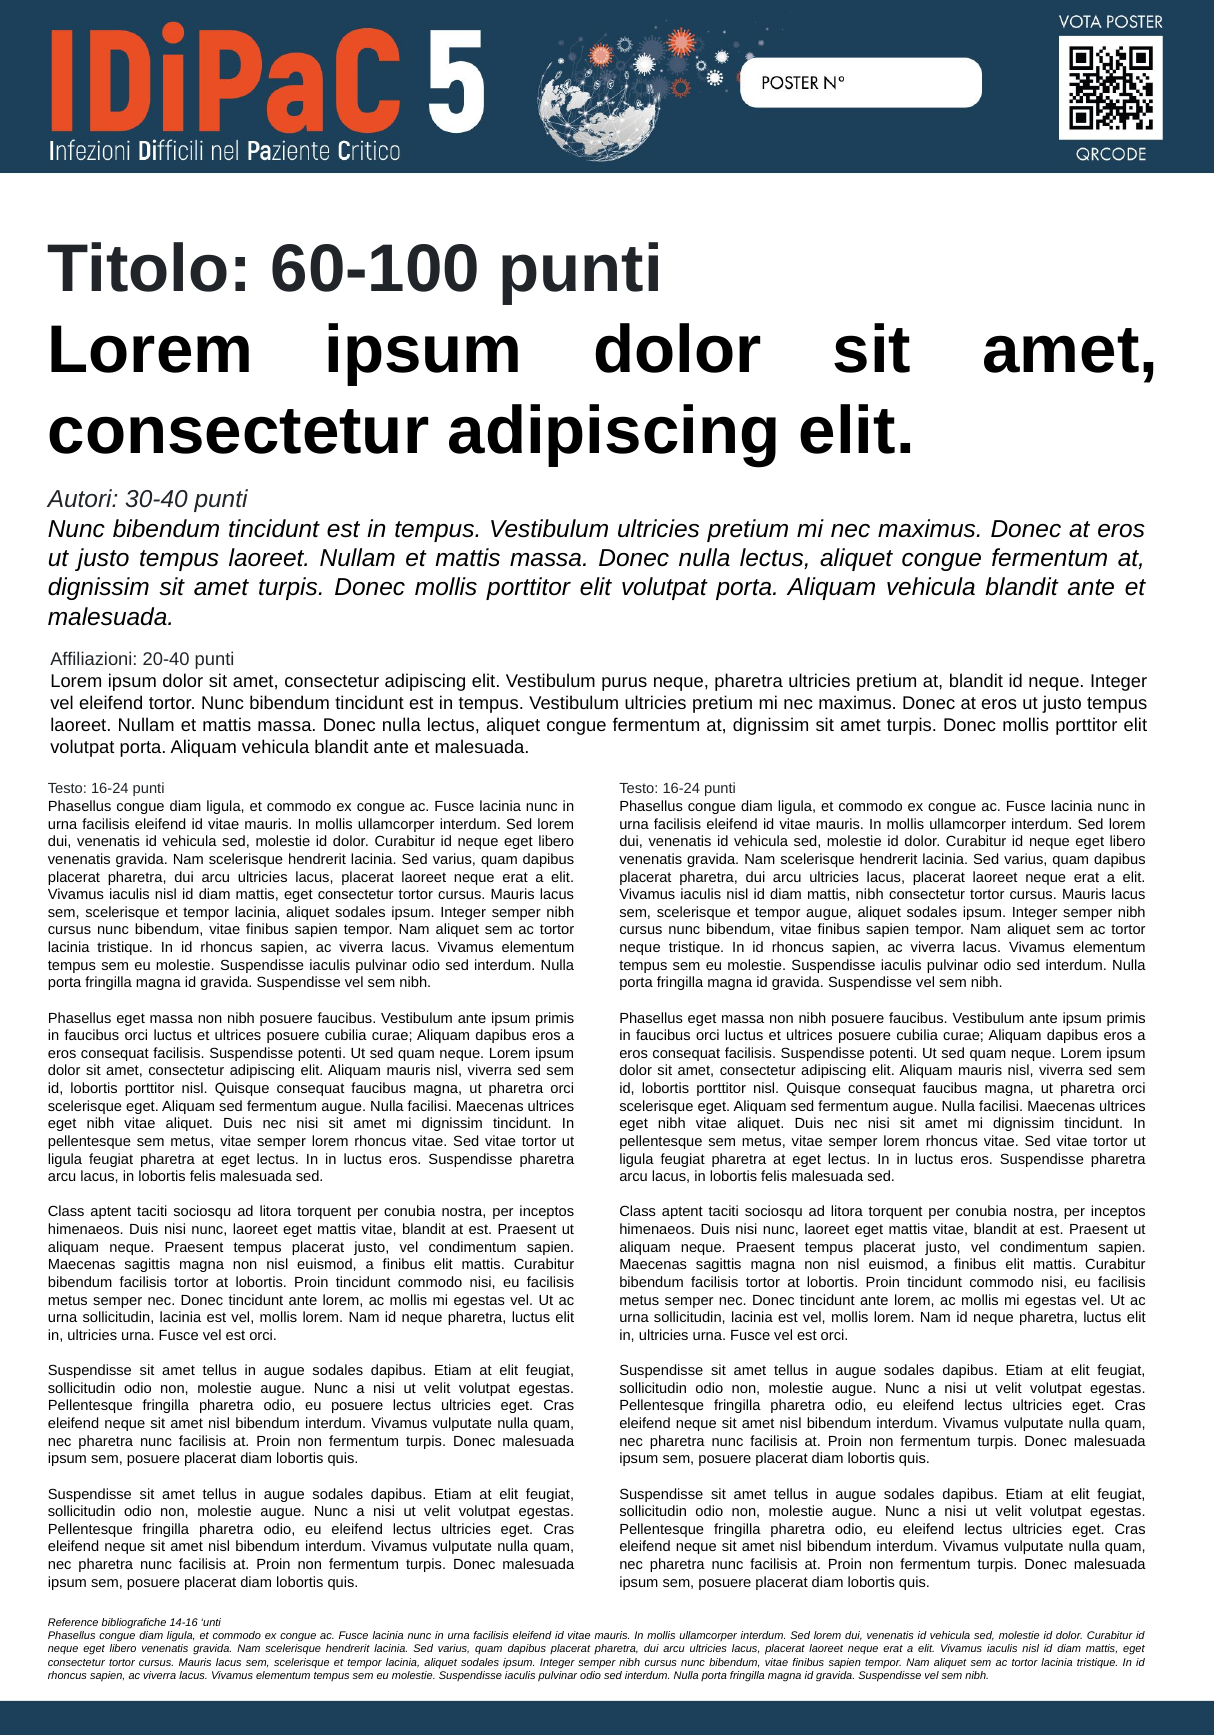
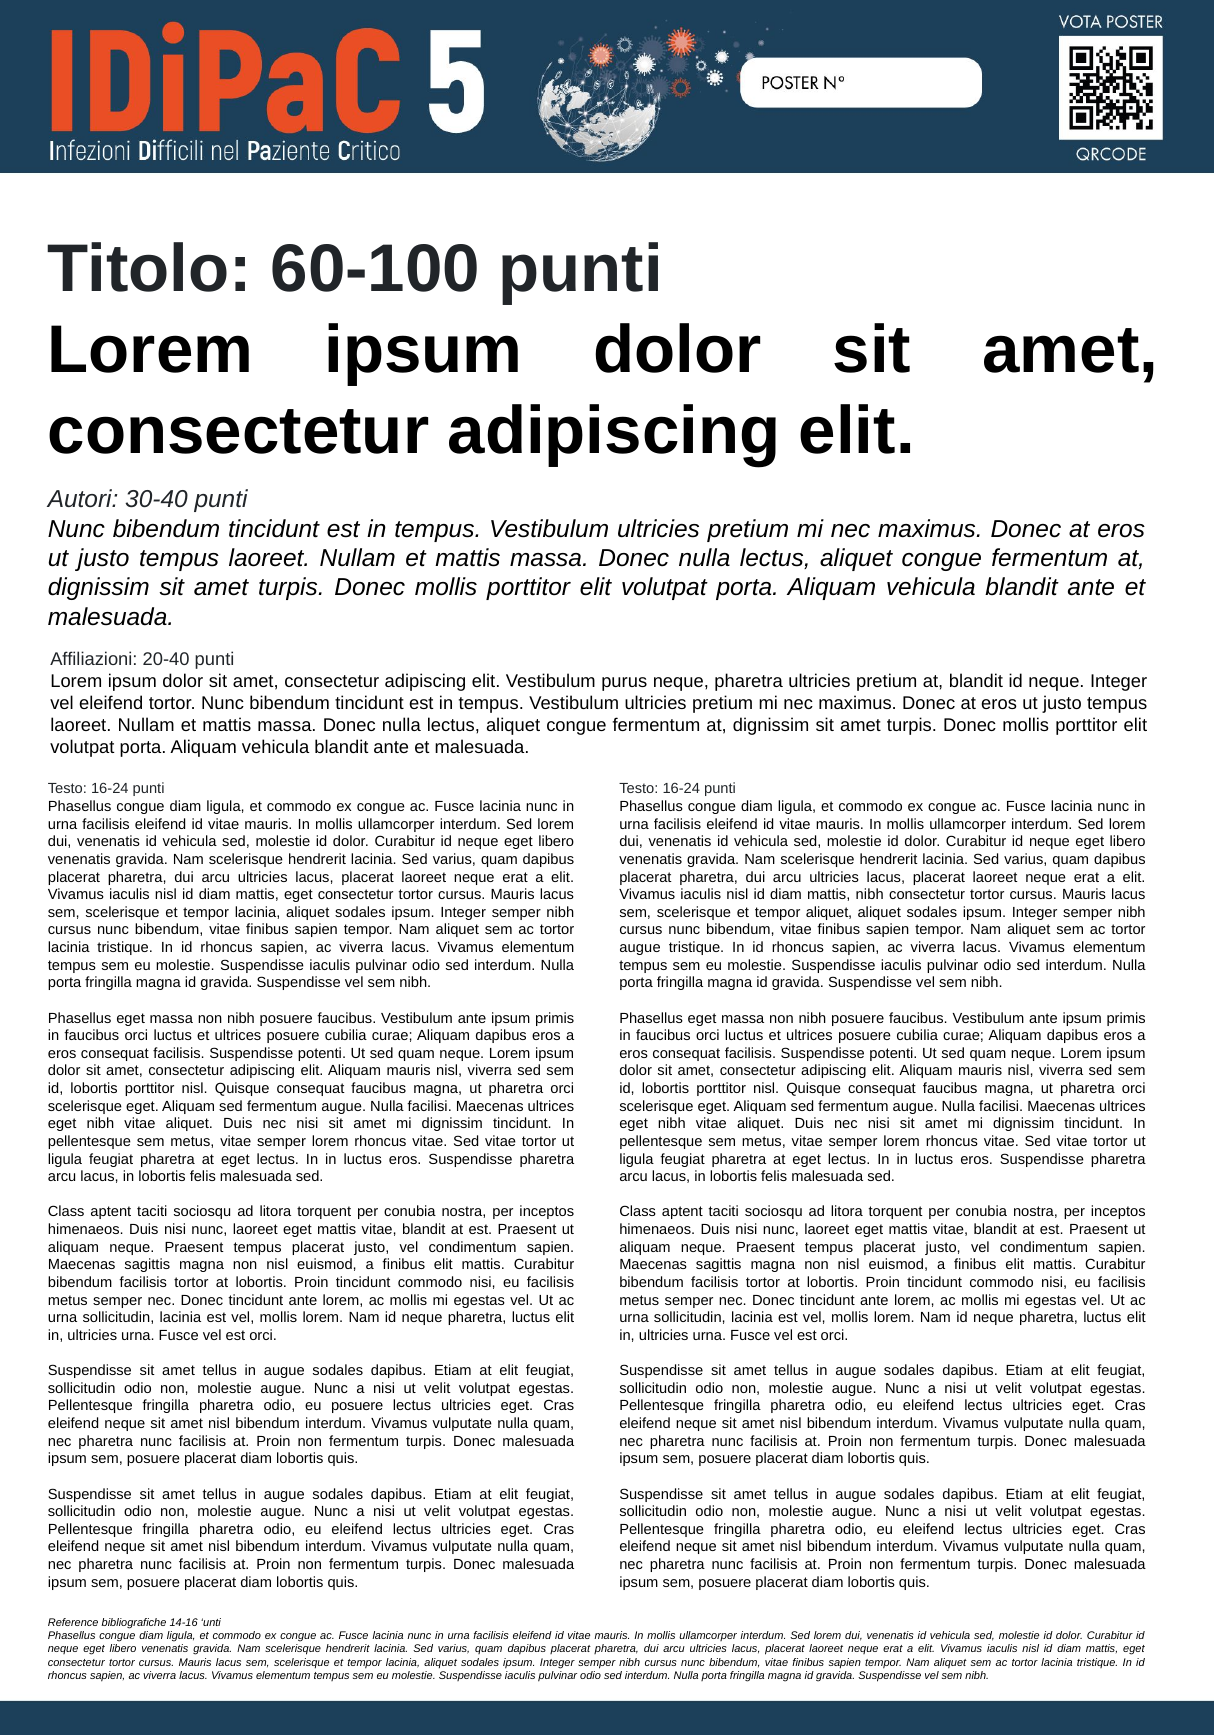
tempor augue: augue -> aliquet
neque at (640, 947): neque -> augue
